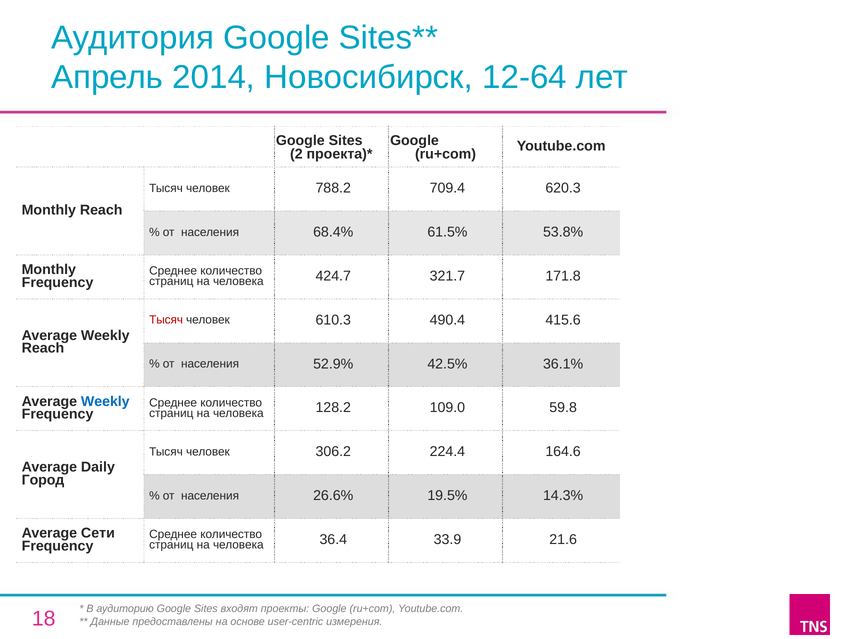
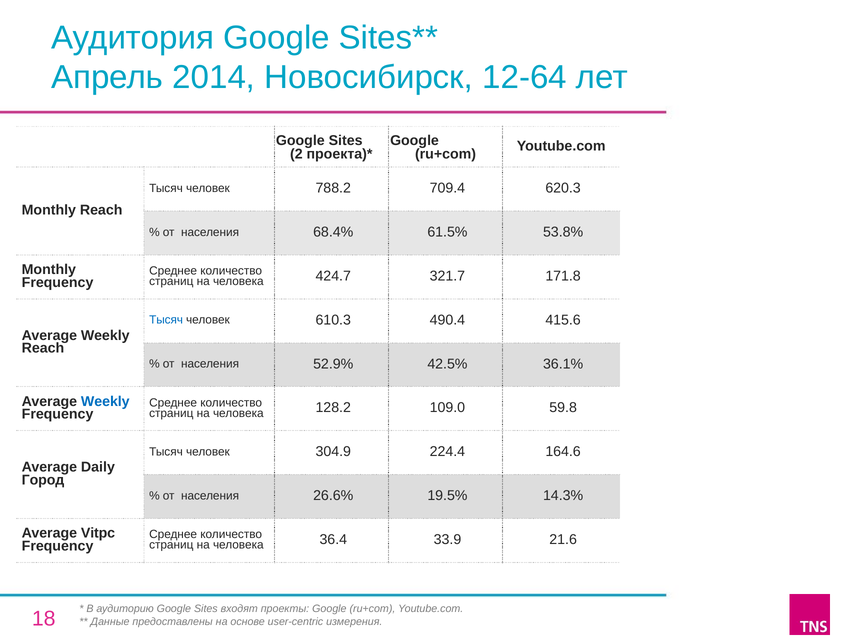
Тысяч at (166, 320) colour: red -> blue
306.2: 306.2 -> 304.9
Сети: Сети -> Vitpc
